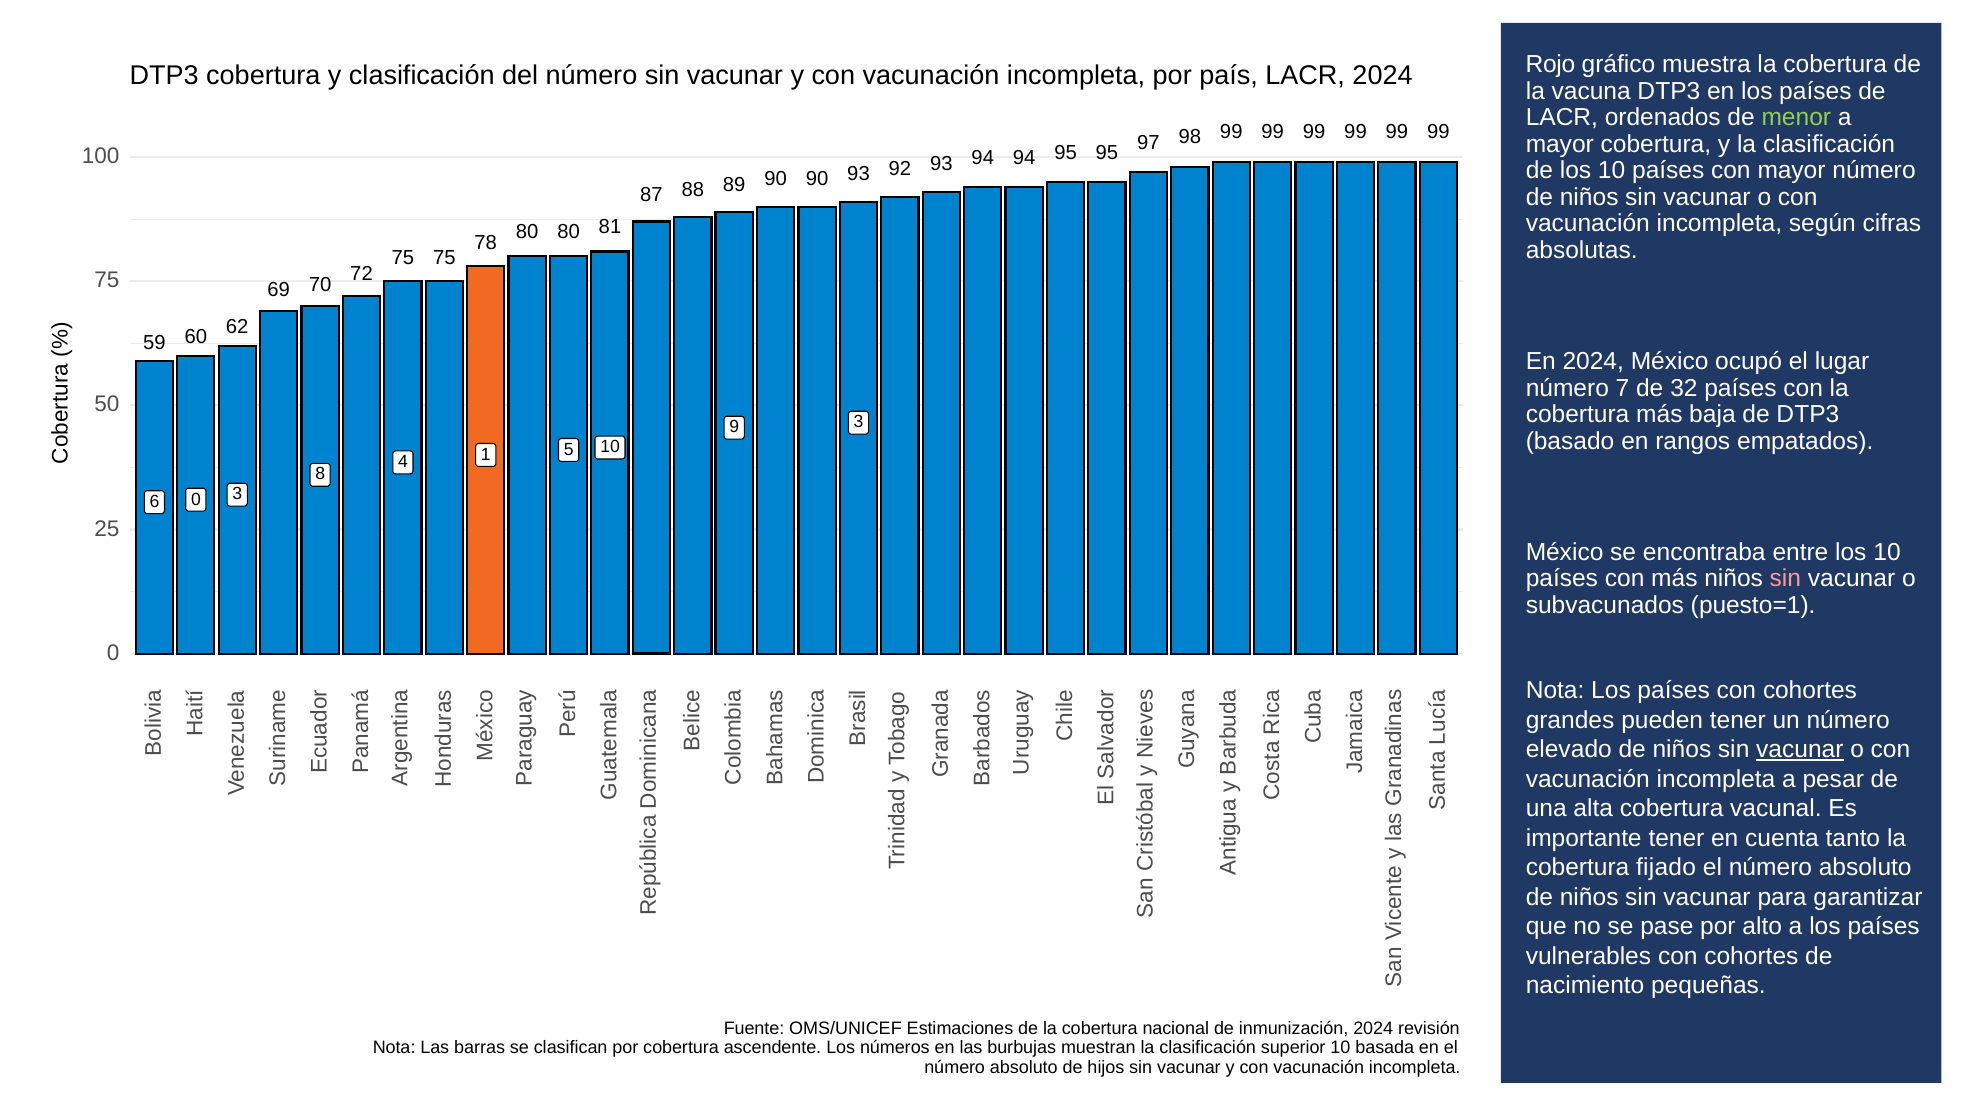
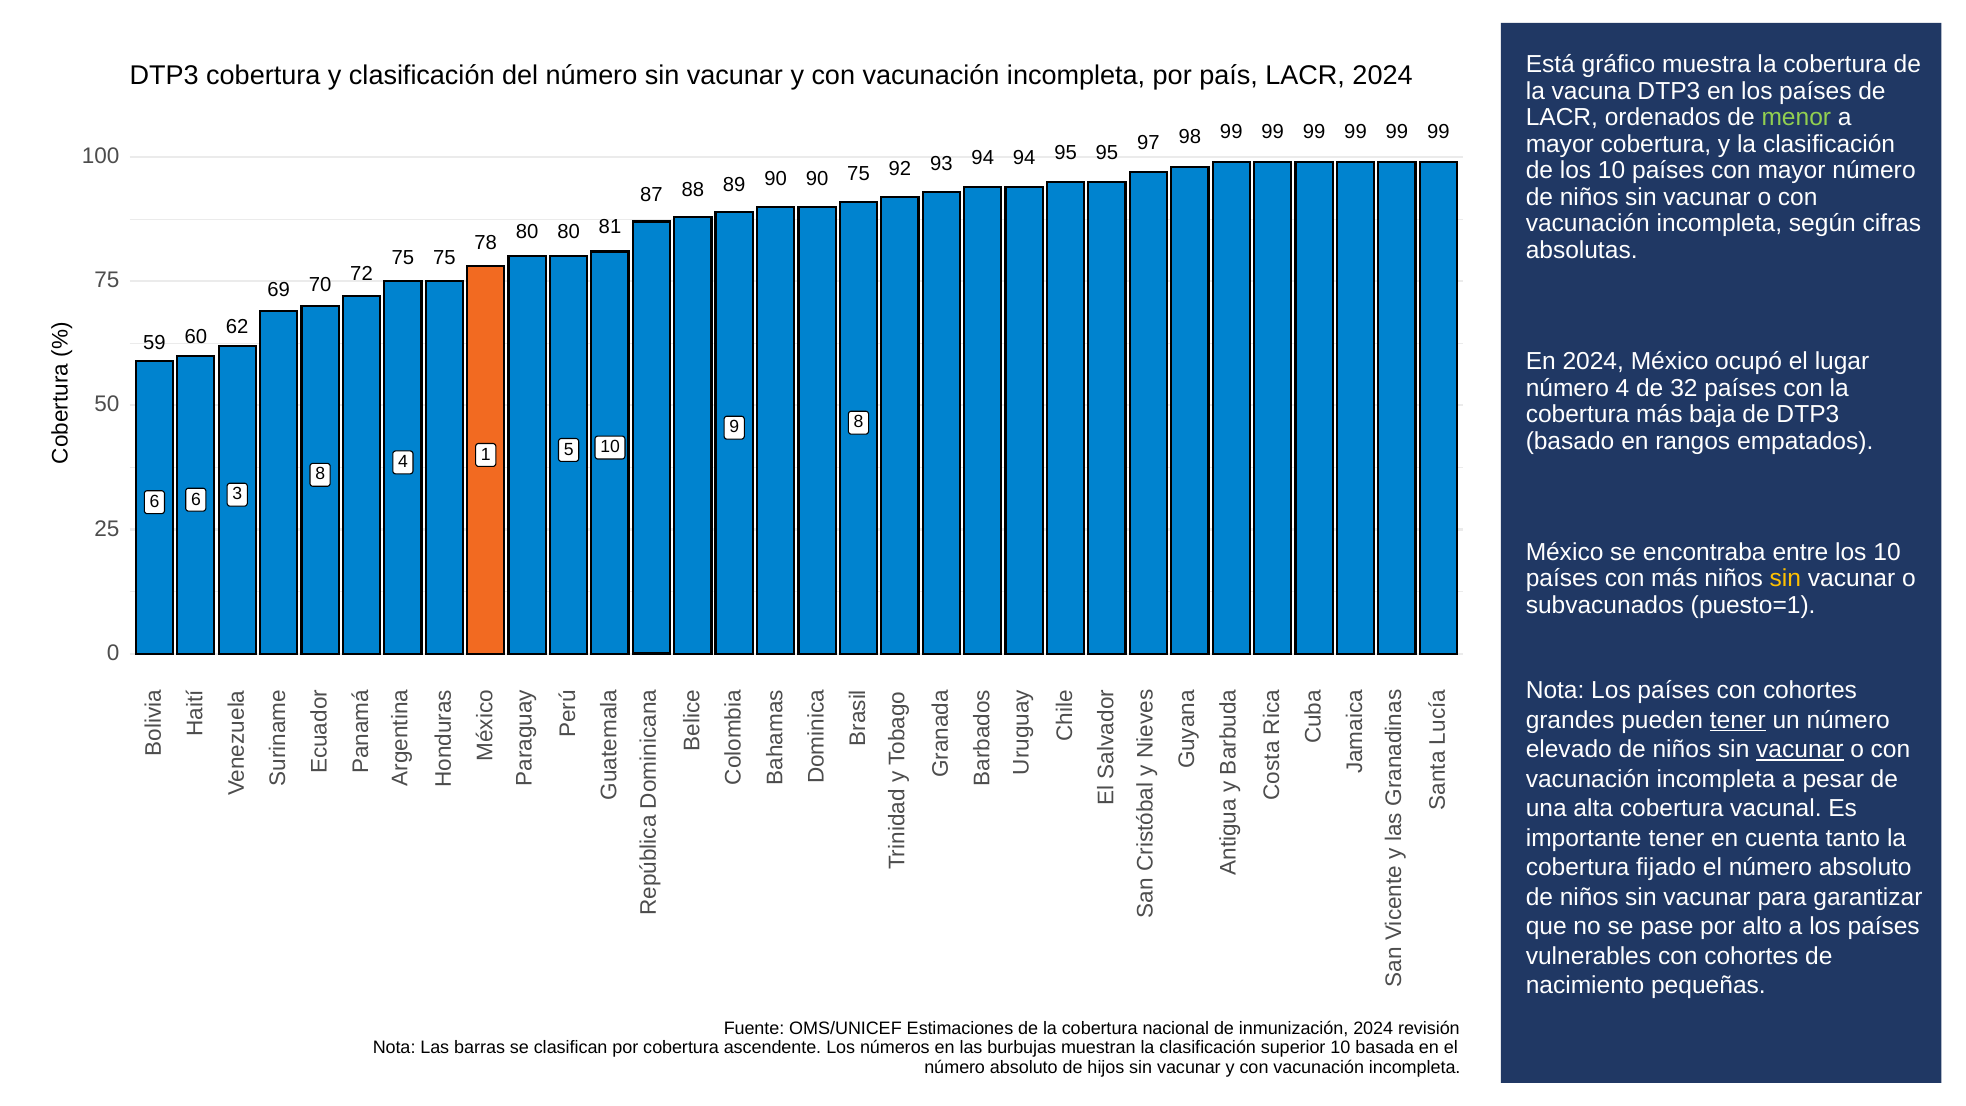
Rojo: Rojo -> Está
90 93: 93 -> 75
número 7: 7 -> 4
9 3: 3 -> 8
6 0: 0 -> 6
sin at (1785, 579) colour: pink -> yellow
tener at (1738, 720) underline: none -> present
